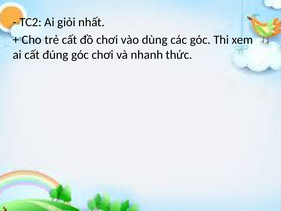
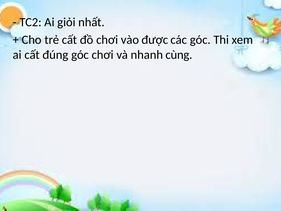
dùng: dùng -> được
thức: thức -> cùng
